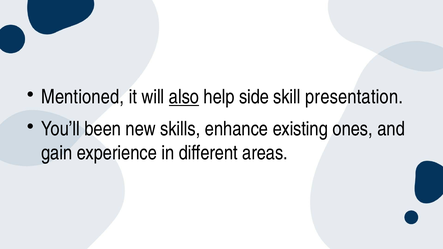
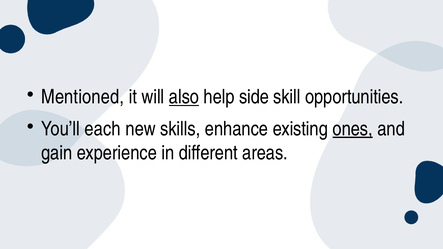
presentation: presentation -> opportunities
been: been -> each
ones underline: none -> present
